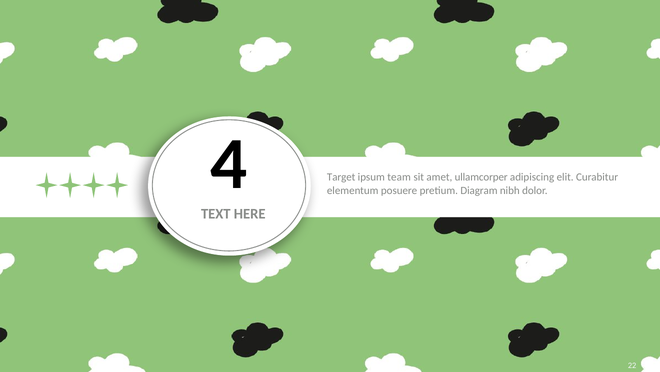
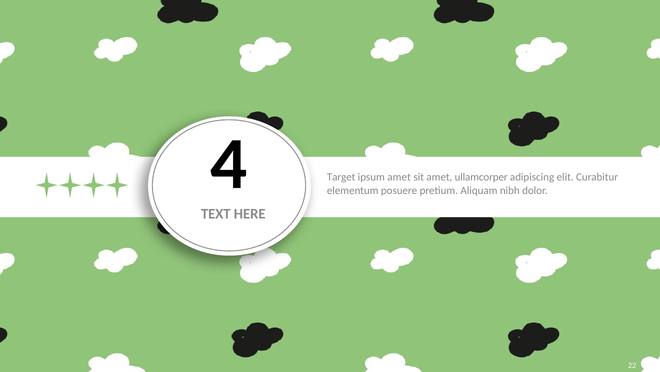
ipsum team: team -> amet
Diagram: Diagram -> Aliquam
